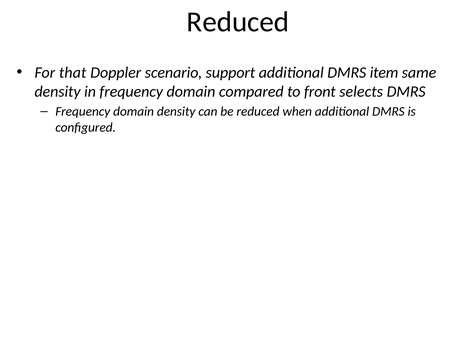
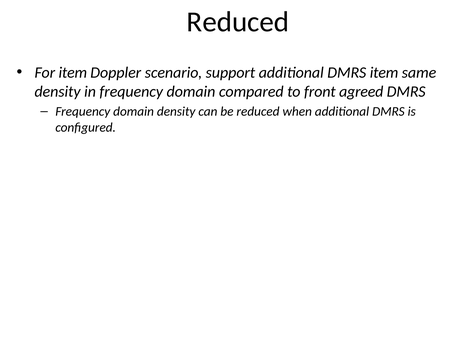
For that: that -> item
selects: selects -> agreed
